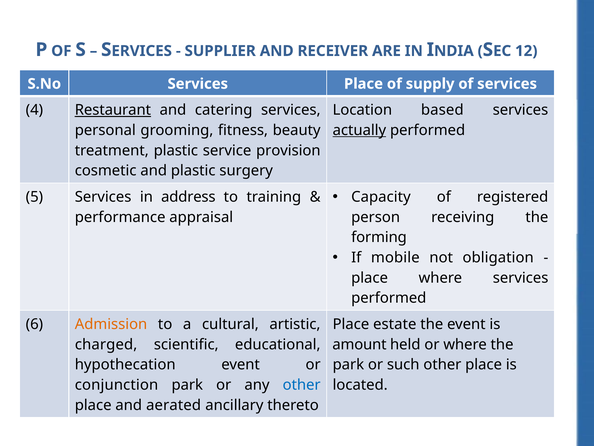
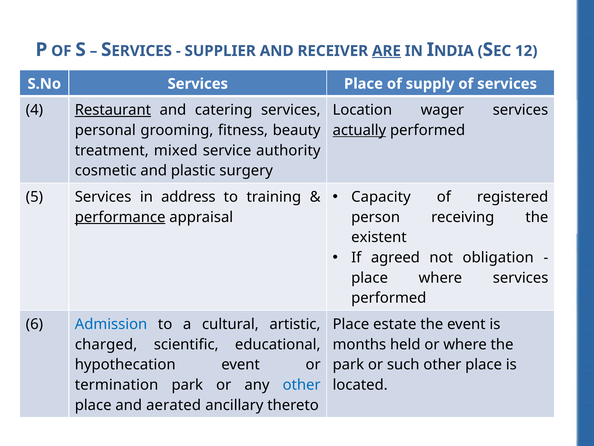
ARE underline: none -> present
based: based -> wager
treatment plastic: plastic -> mixed
provision: provision -> authority
performance underline: none -> present
forming: forming -> existent
mobile: mobile -> agreed
Admission colour: orange -> blue
amount: amount -> months
conjunction: conjunction -> termination
